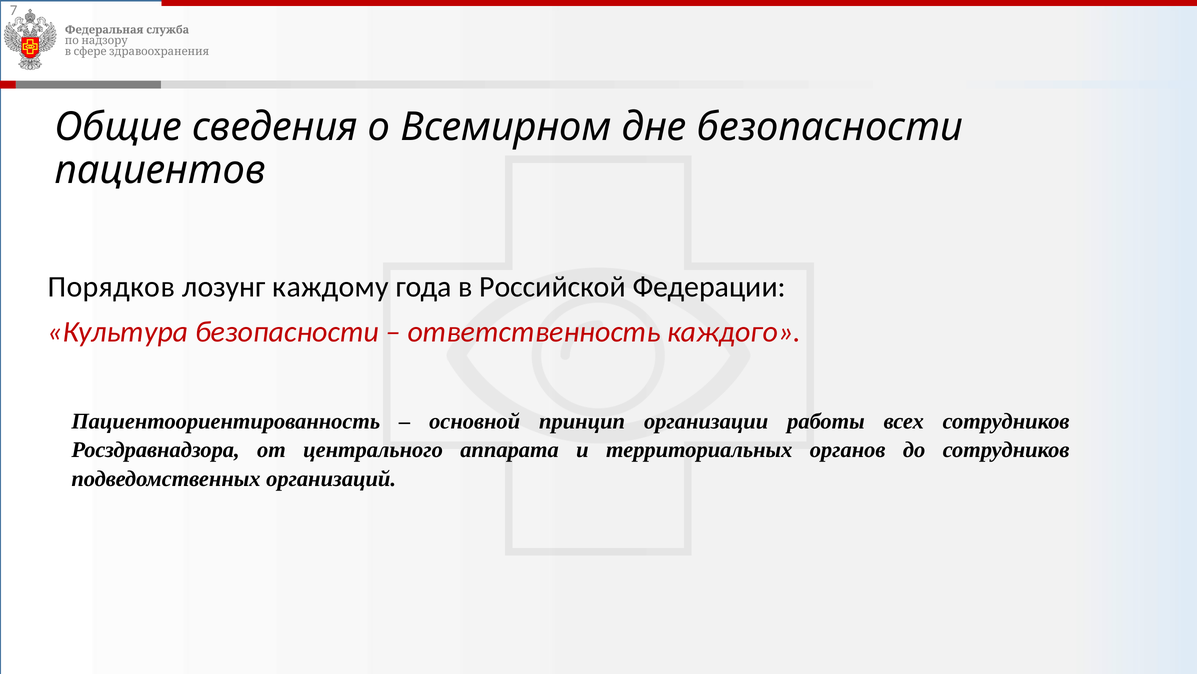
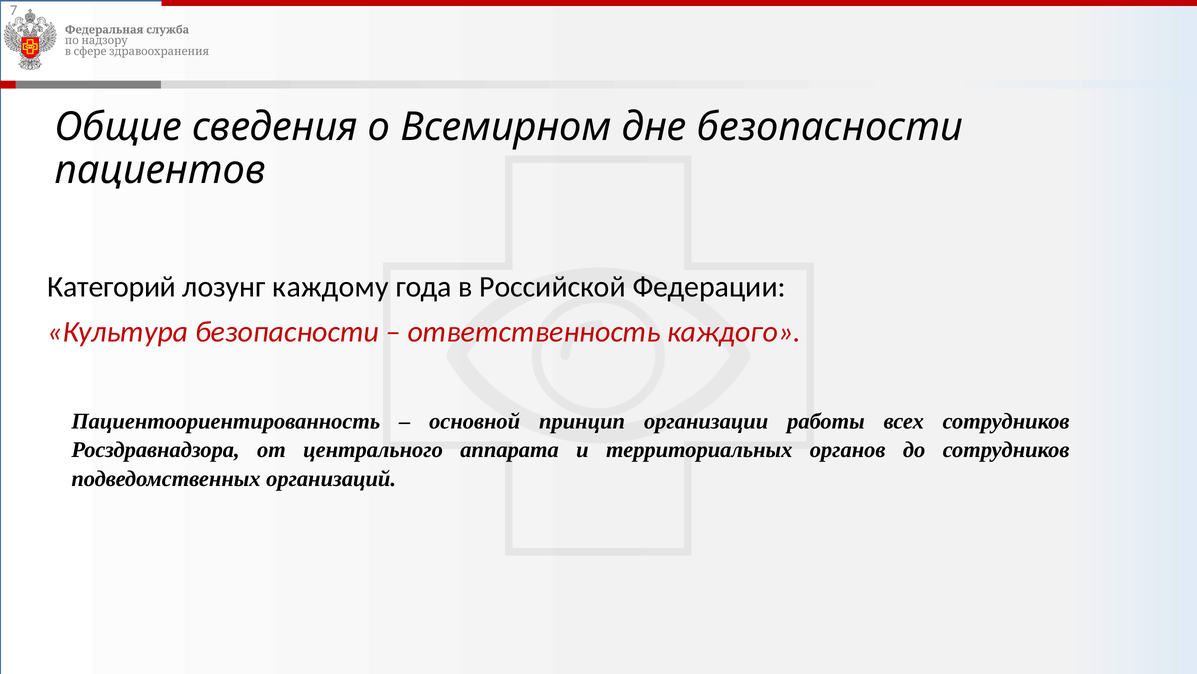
Порядков: Порядков -> Категорий
